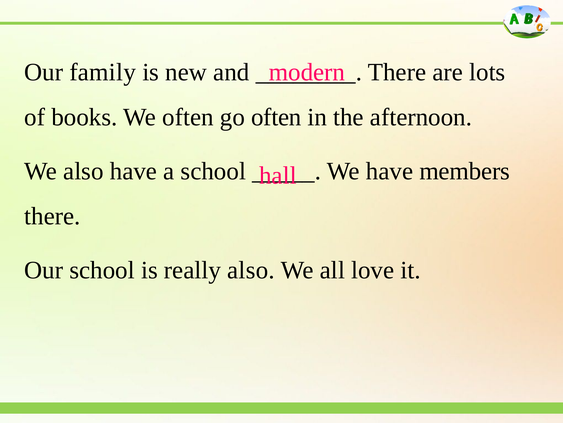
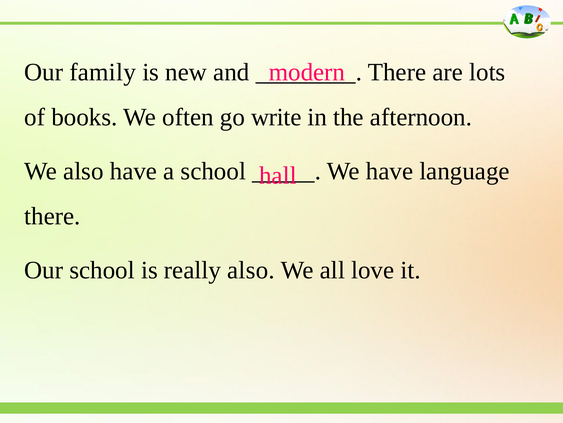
go often: often -> write
members: members -> language
